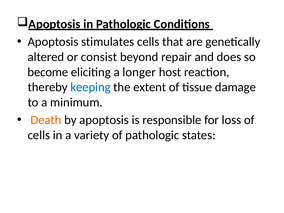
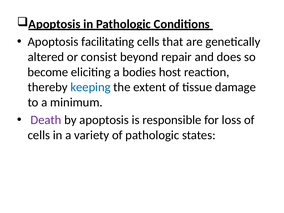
stimulates: stimulates -> facilitating
longer: longer -> bodies
Death colour: orange -> purple
